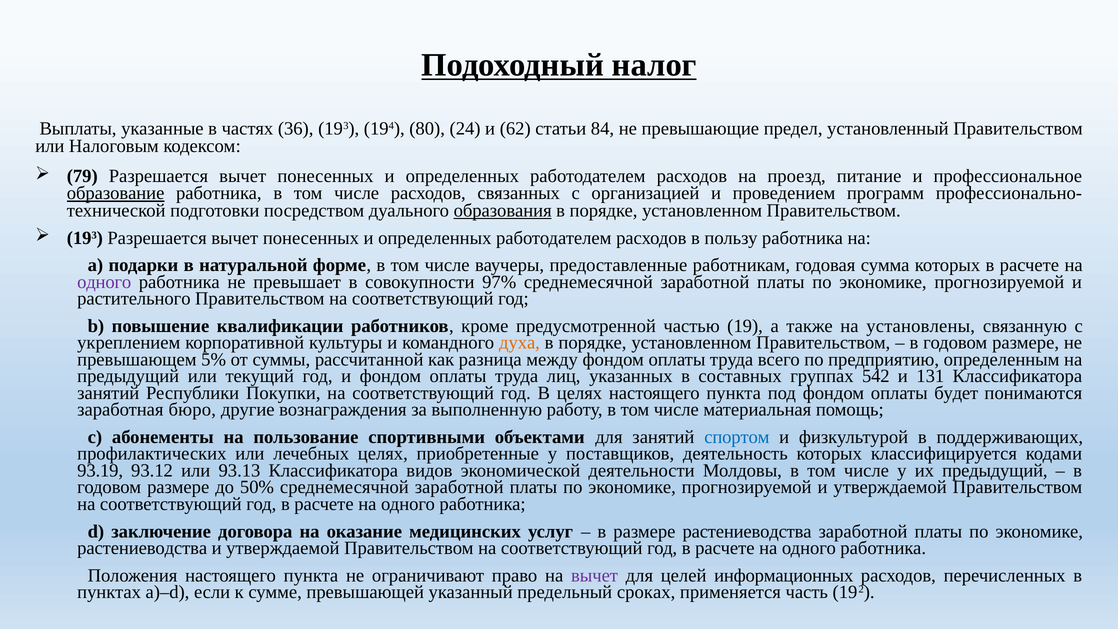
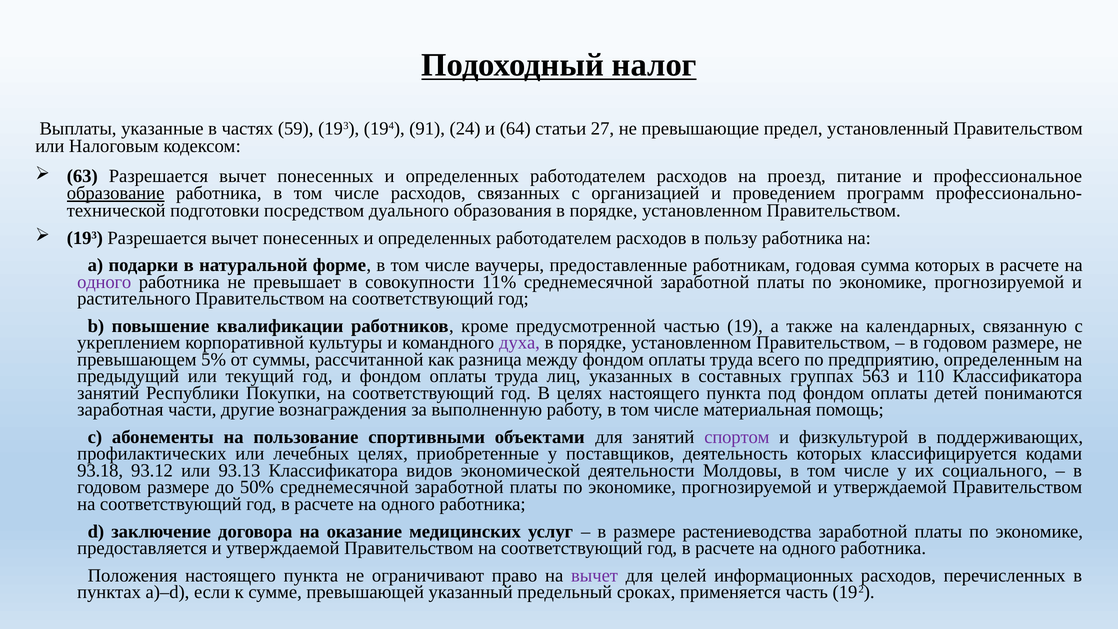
36: 36 -> 59
80: 80 -> 91
62: 62 -> 64
84: 84 -> 27
79: 79 -> 63
образования underline: present -> none
97%: 97% -> 11%
установлены: установлены -> календарных
духа colour: orange -> purple
542: 542 -> 563
131: 131 -> 110
будет: будет -> детей
бюро: бюро -> части
спортом colour: blue -> purple
93.19: 93.19 -> 93.18
их предыдущий: предыдущий -> социального
растениеводства at (142, 548): растениеводства -> предоставляется
